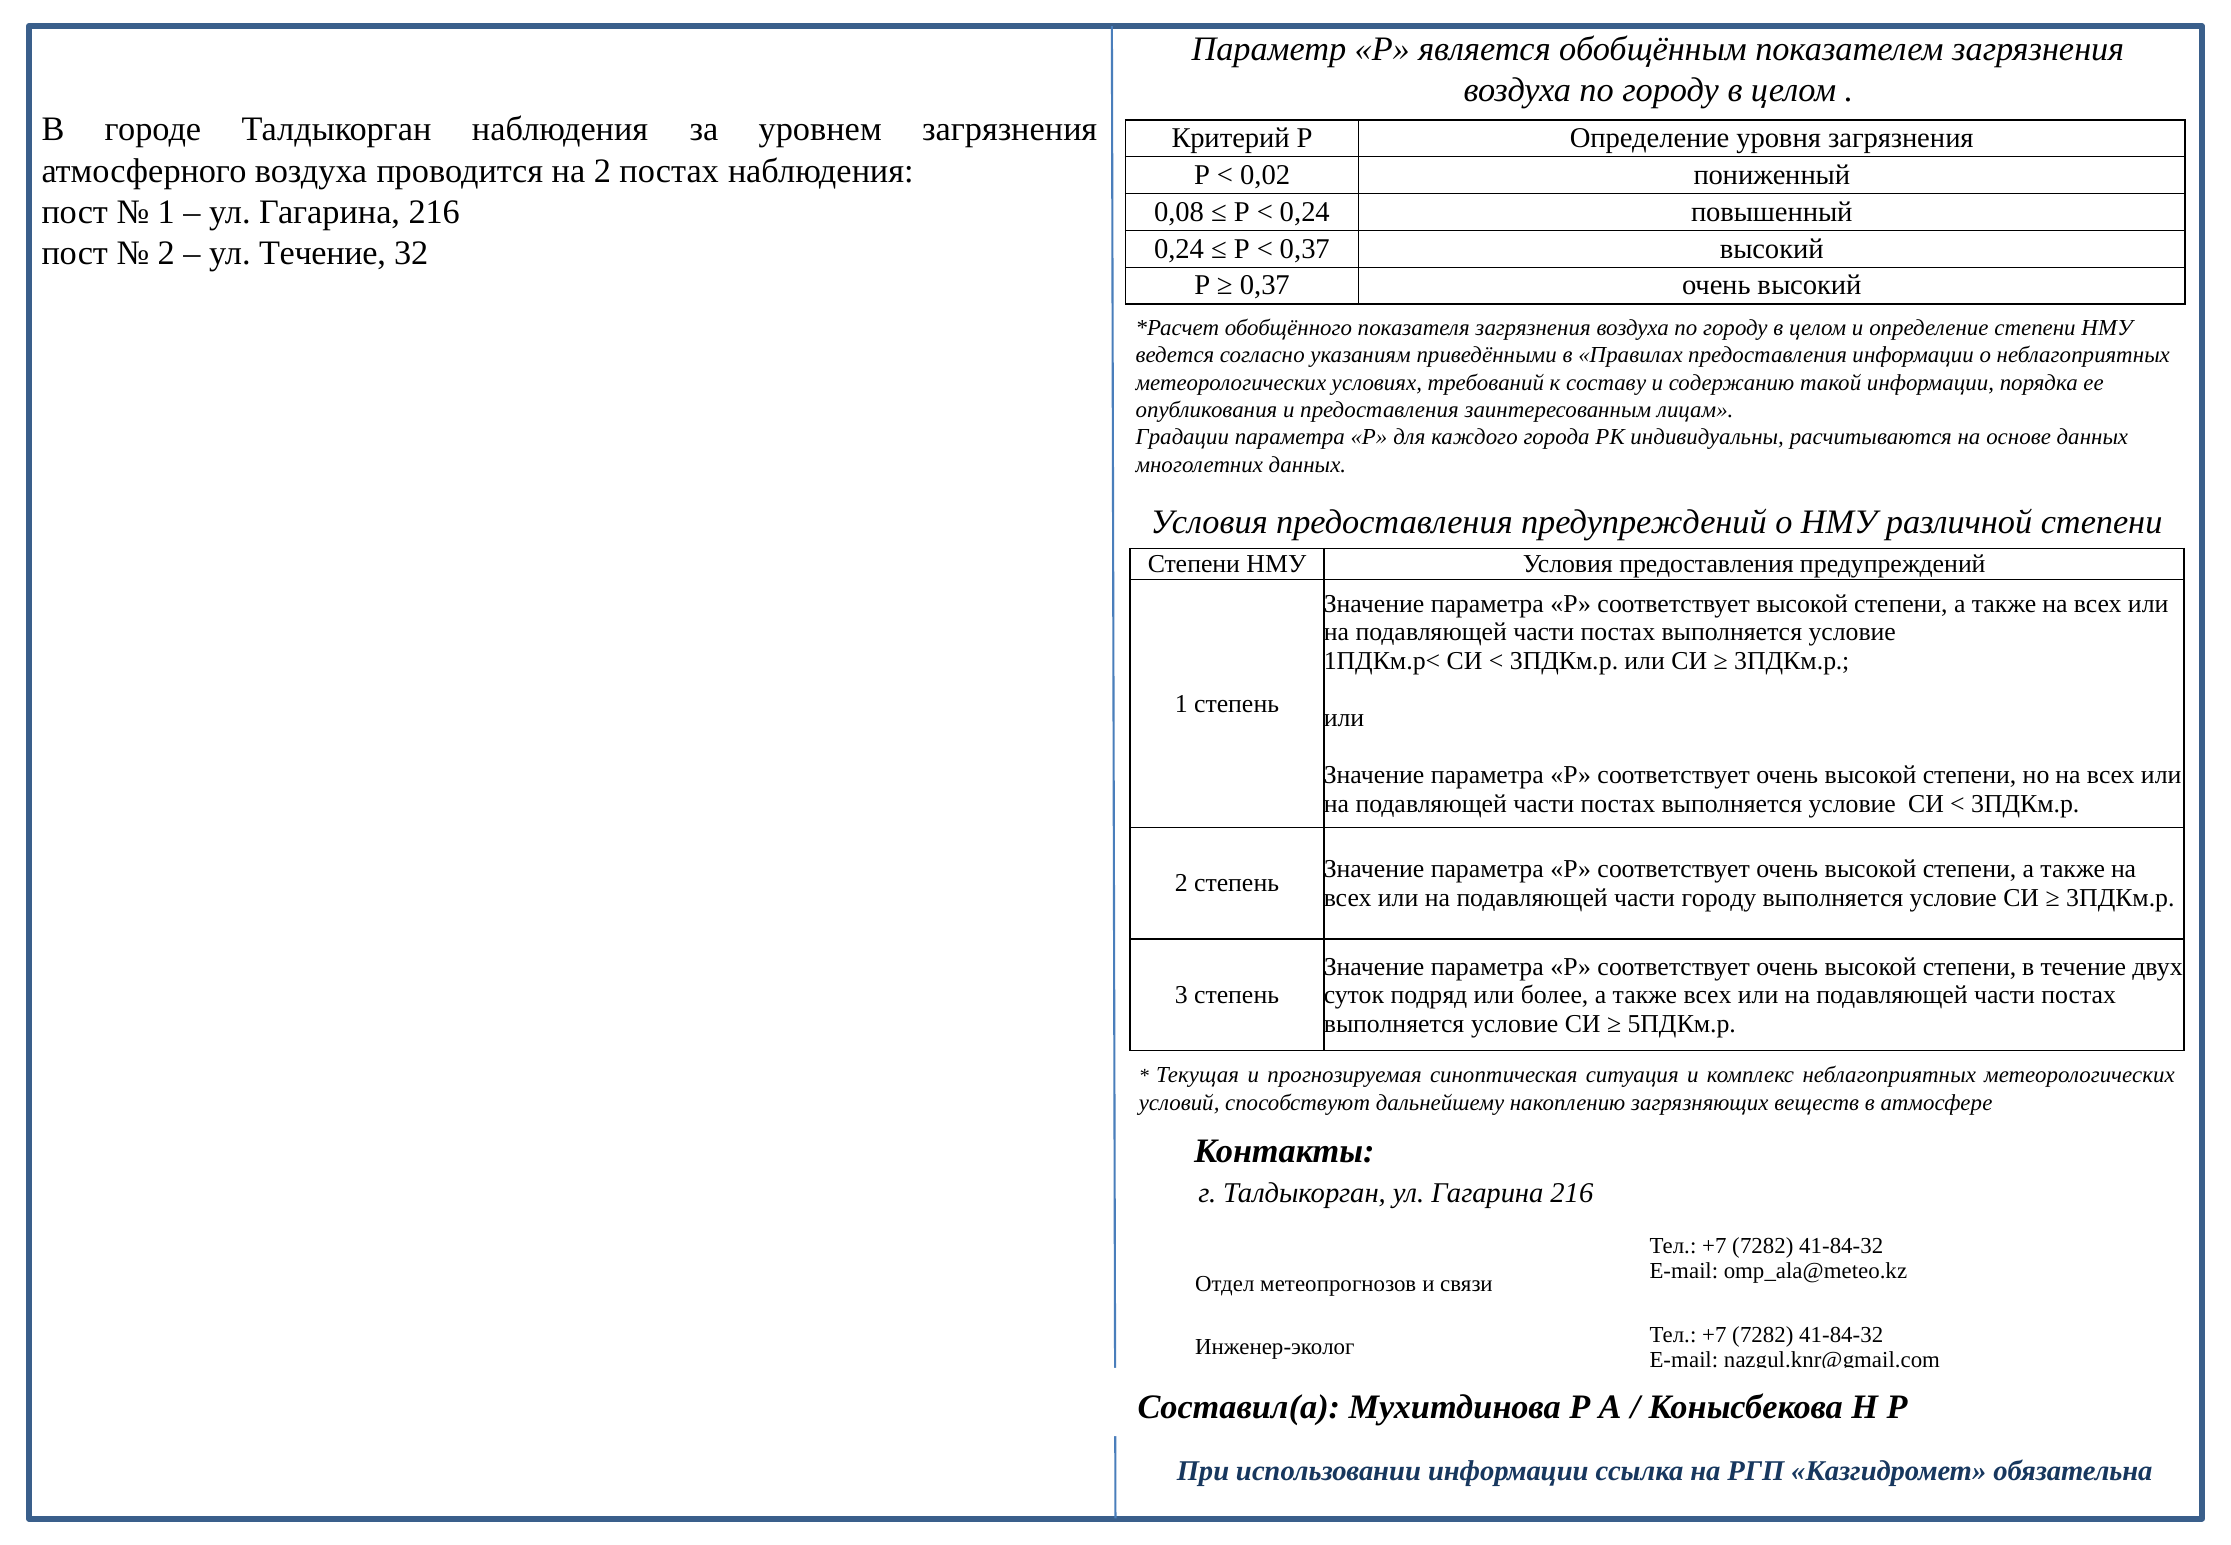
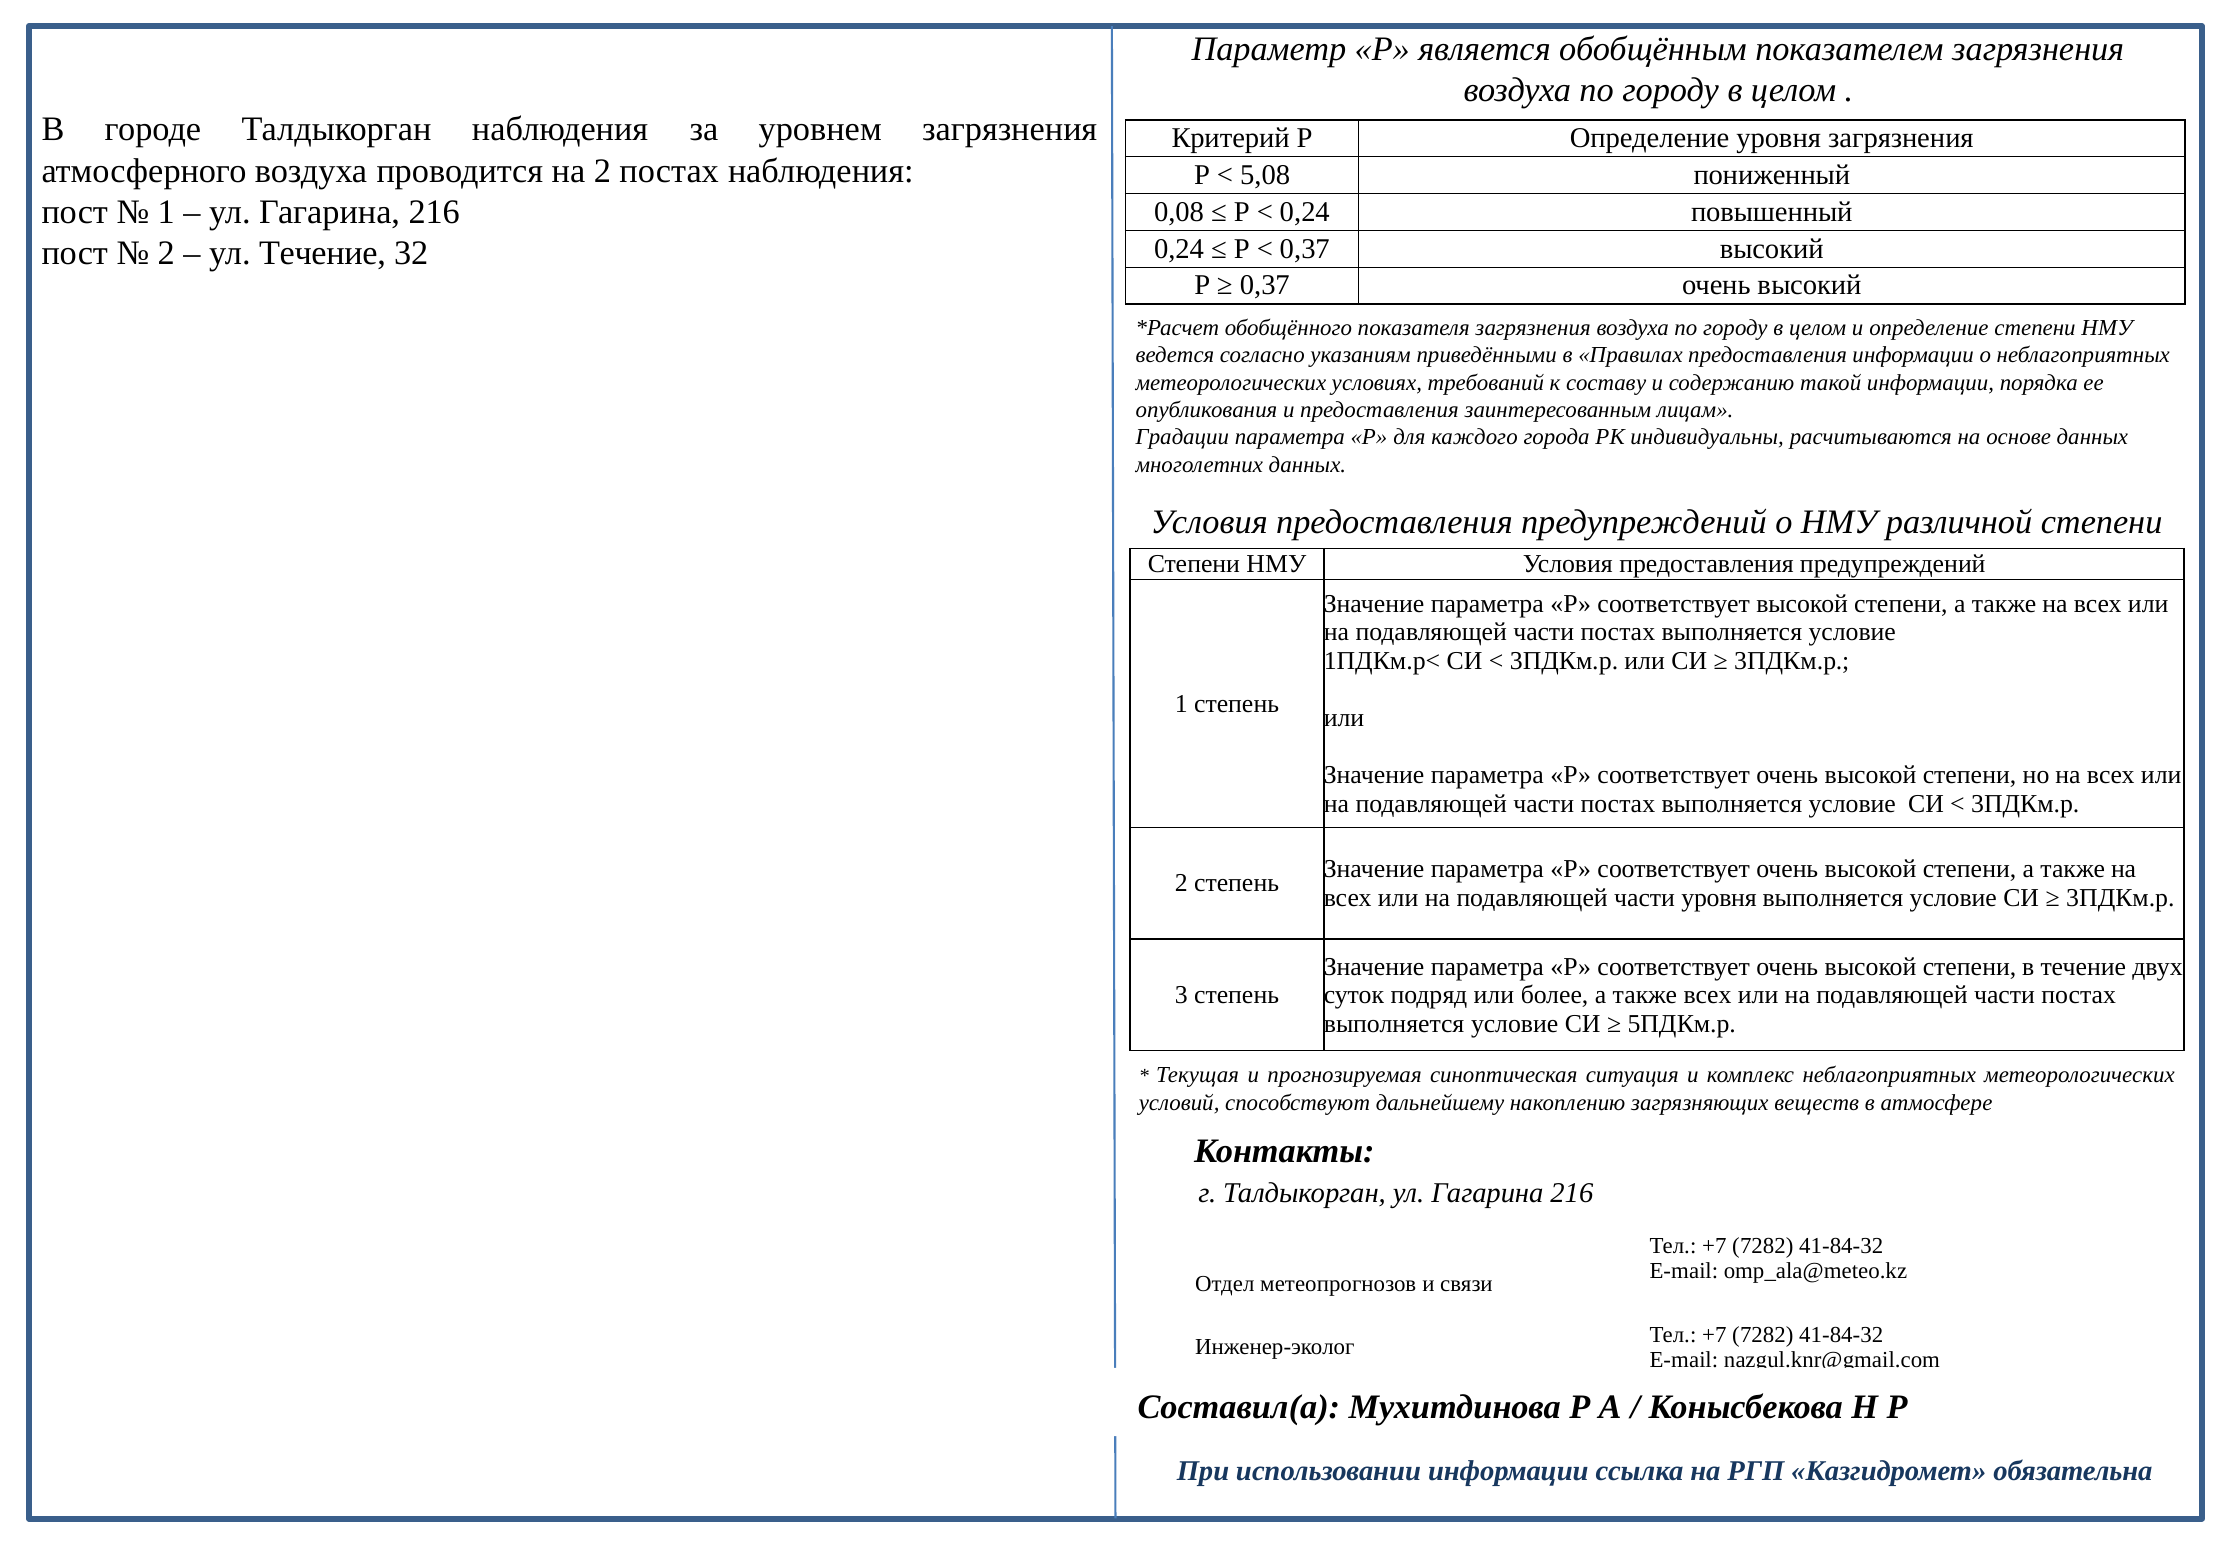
0,02: 0,02 -> 5,08
части городу: городу -> уровня
